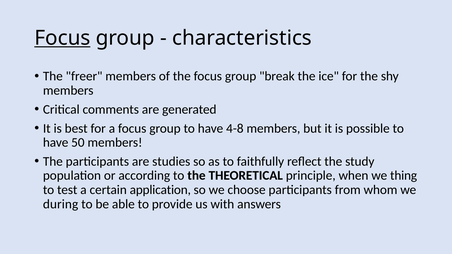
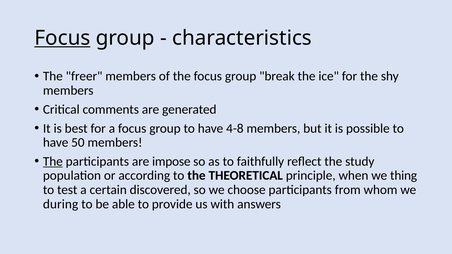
The at (53, 162) underline: none -> present
studies: studies -> impose
application: application -> discovered
